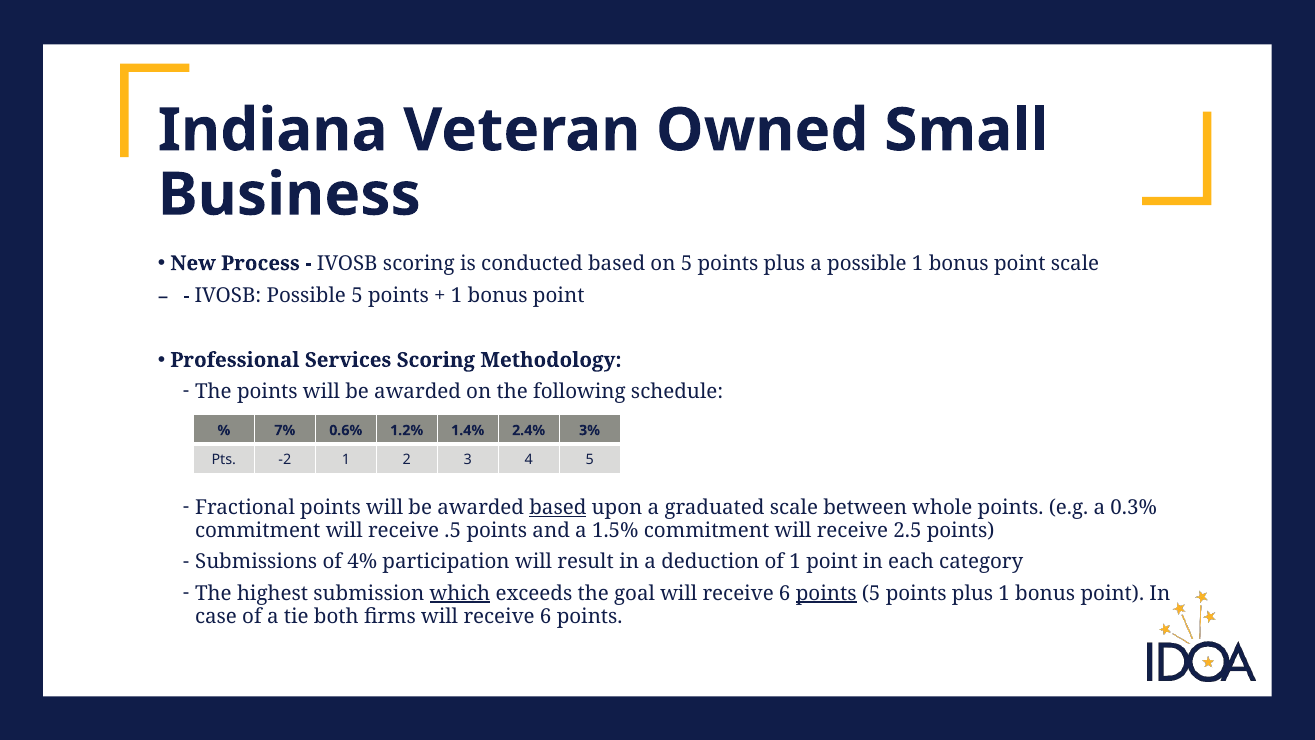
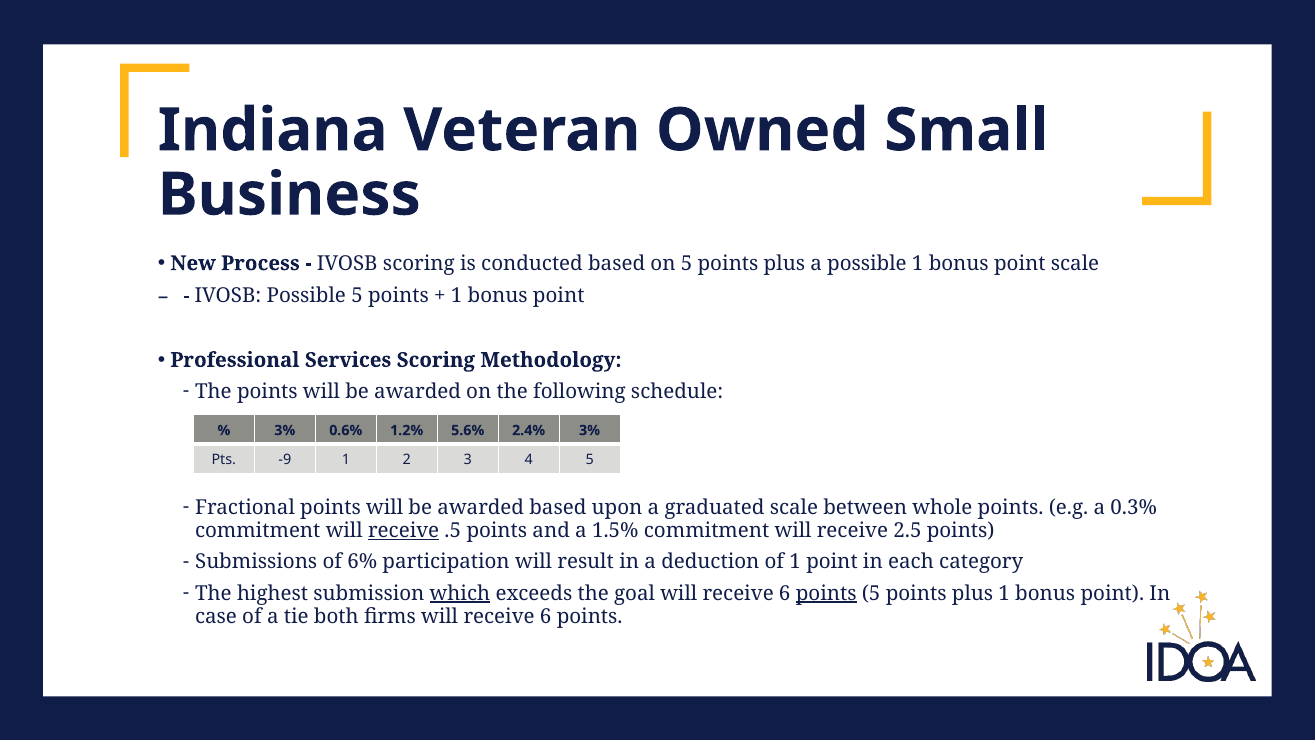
7% at (285, 430): 7% -> 3%
1.4%: 1.4% -> 5.6%
-2: -2 -> -9
based at (558, 508) underline: present -> none
receive at (404, 531) underline: none -> present
4%: 4% -> 6%
